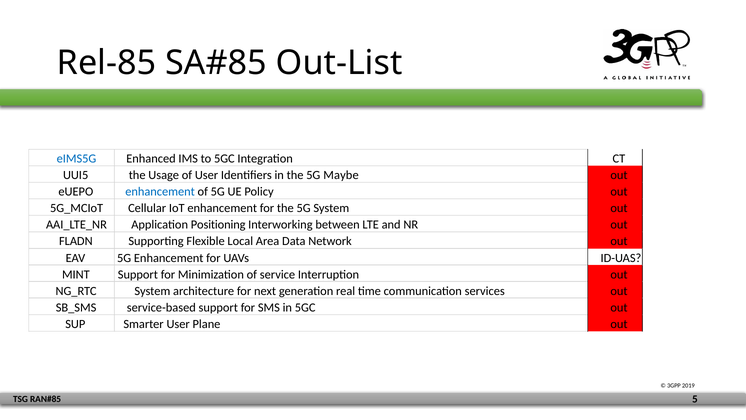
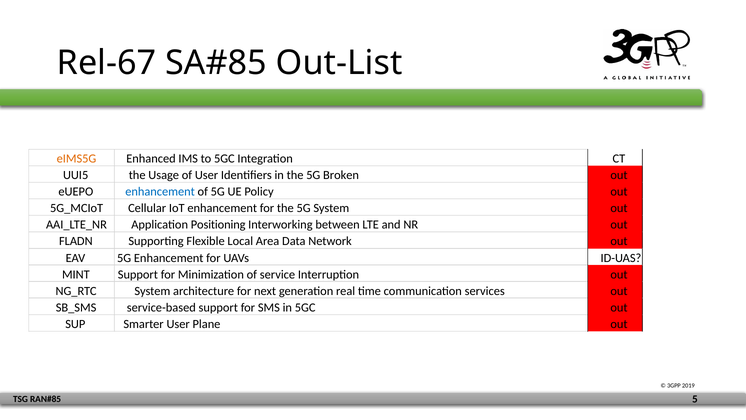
Rel-85: Rel-85 -> Rel-67
eIMS5G colour: blue -> orange
Maybe: Maybe -> Broken
